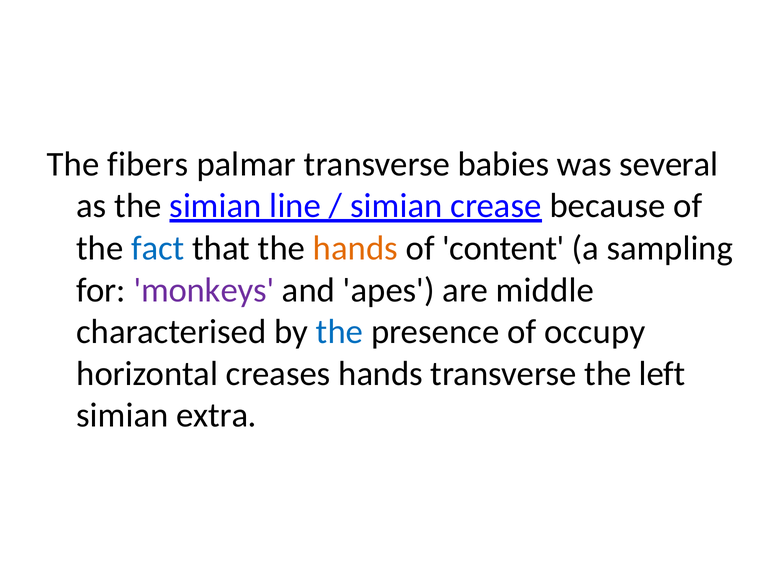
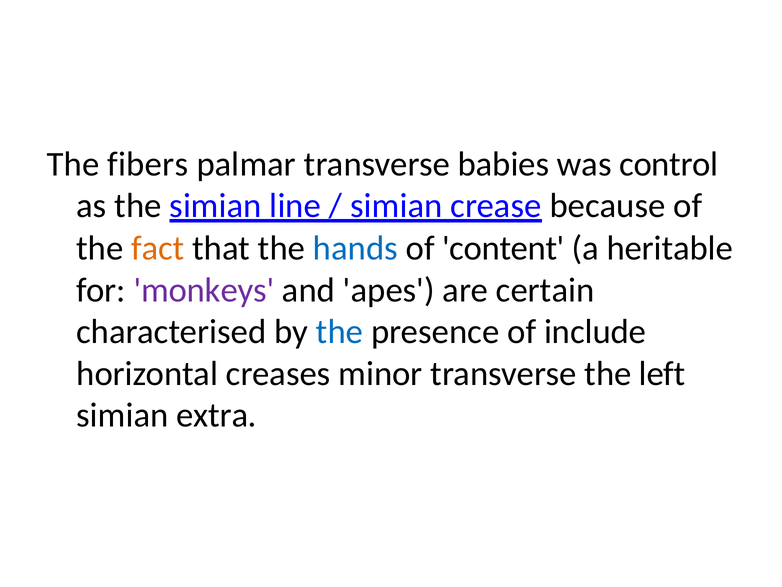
several: several -> control
fact colour: blue -> orange
hands at (355, 248) colour: orange -> blue
sampling: sampling -> heritable
middle: middle -> certain
occupy: occupy -> include
creases hands: hands -> minor
